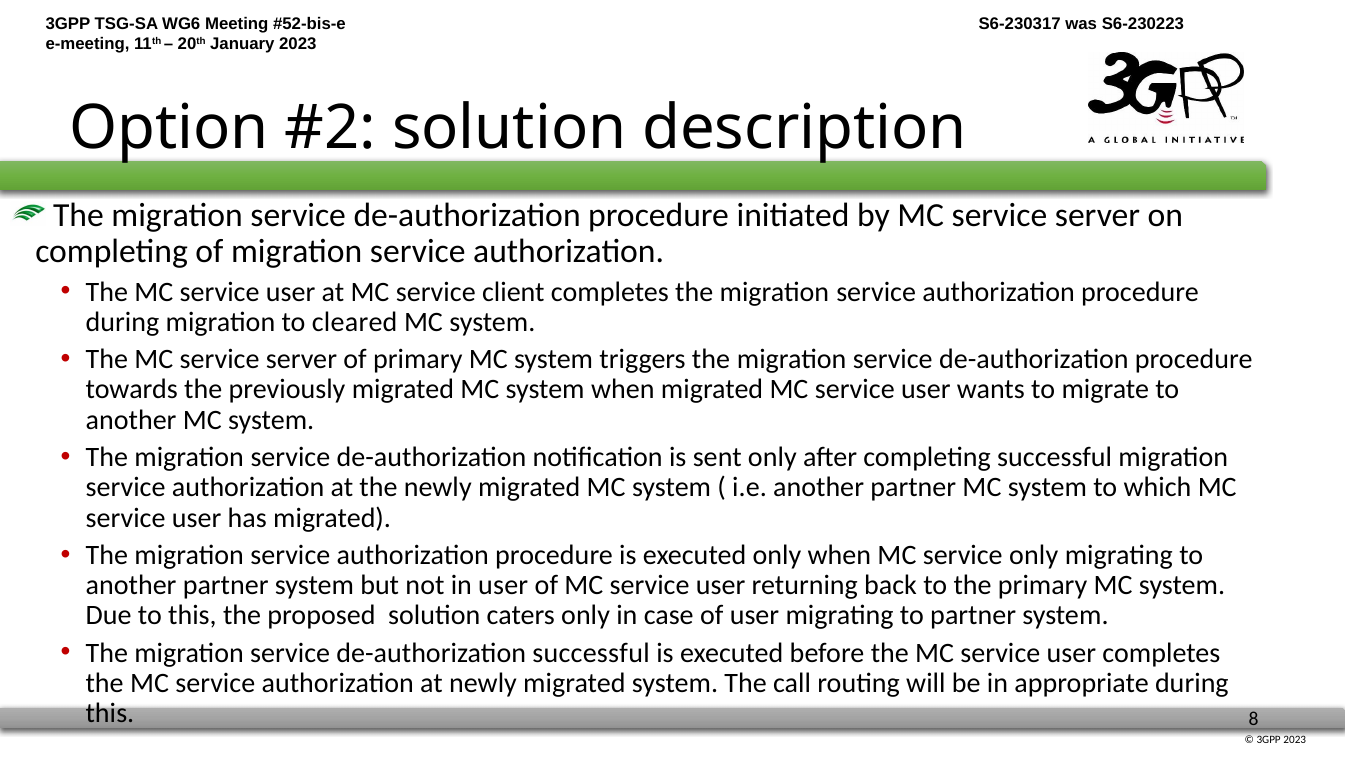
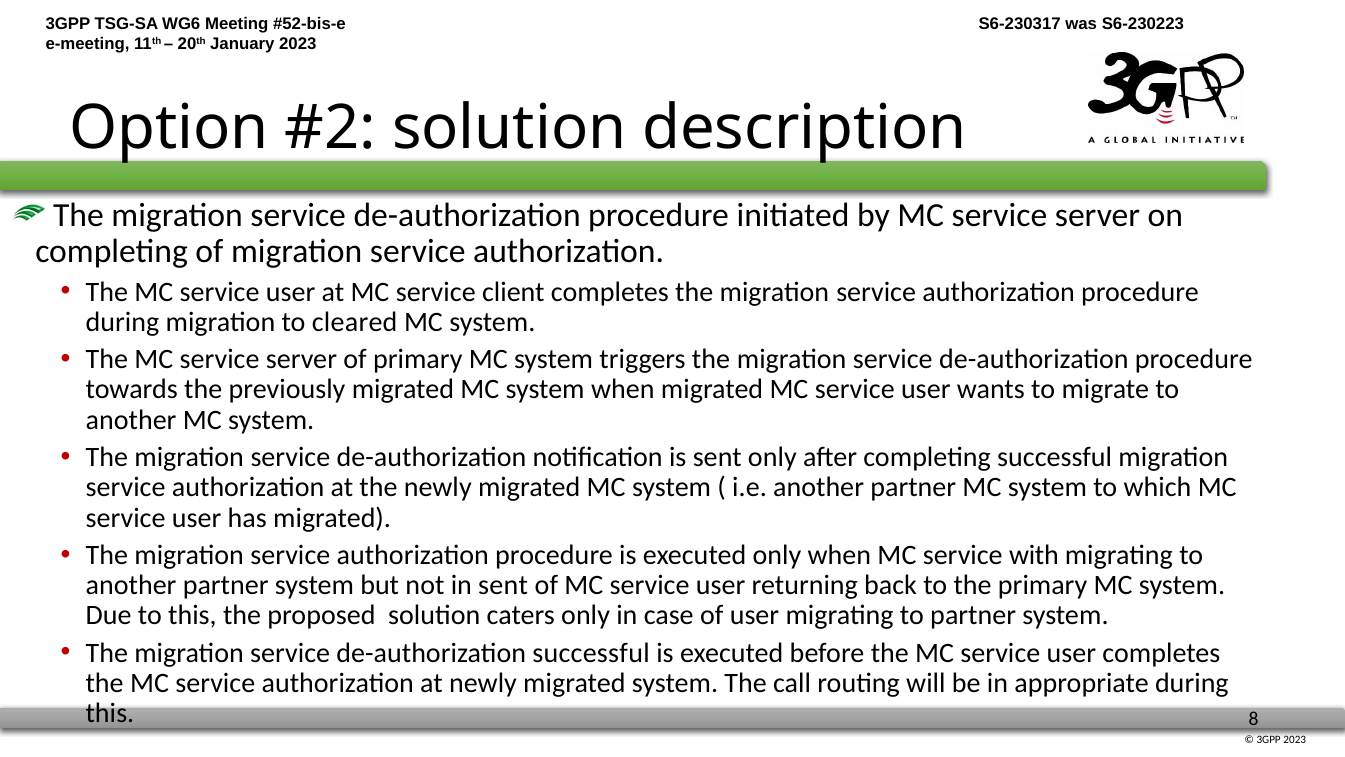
service only: only -> with
in user: user -> sent
